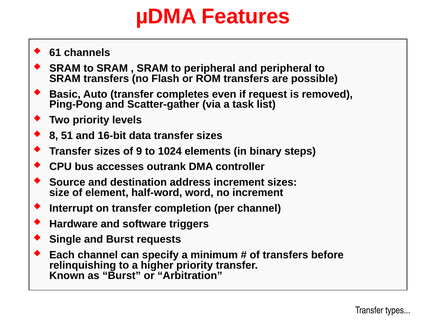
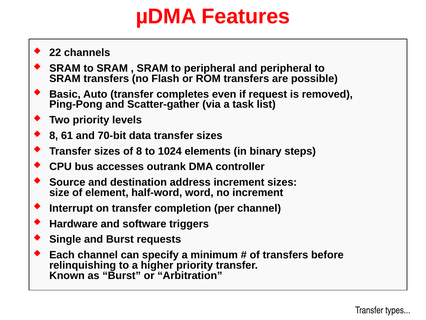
61: 61 -> 22
51: 51 -> 61
16-bit: 16-bit -> 70-bit
of 9: 9 -> 8
